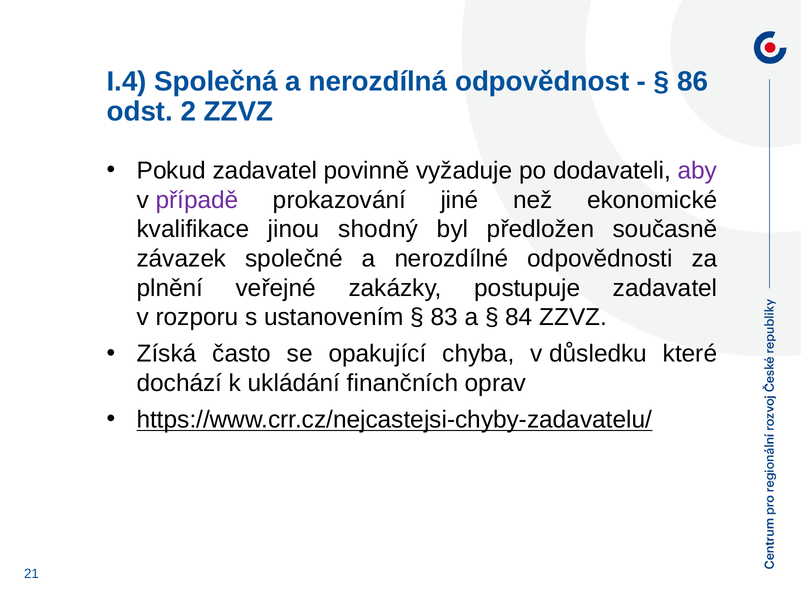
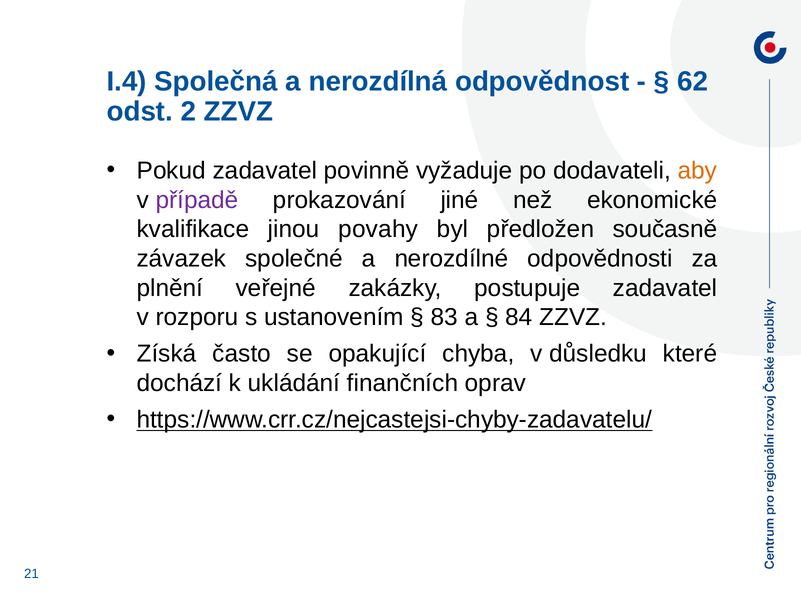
86: 86 -> 62
aby colour: purple -> orange
shodný: shodný -> povahy
